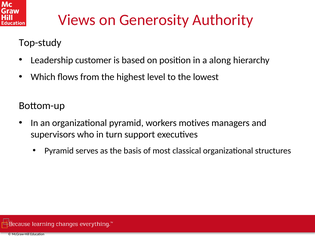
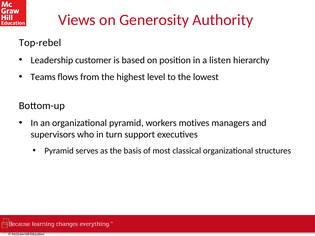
Top-study: Top-study -> Top-rebel
along: along -> listen
Which: Which -> Teams
